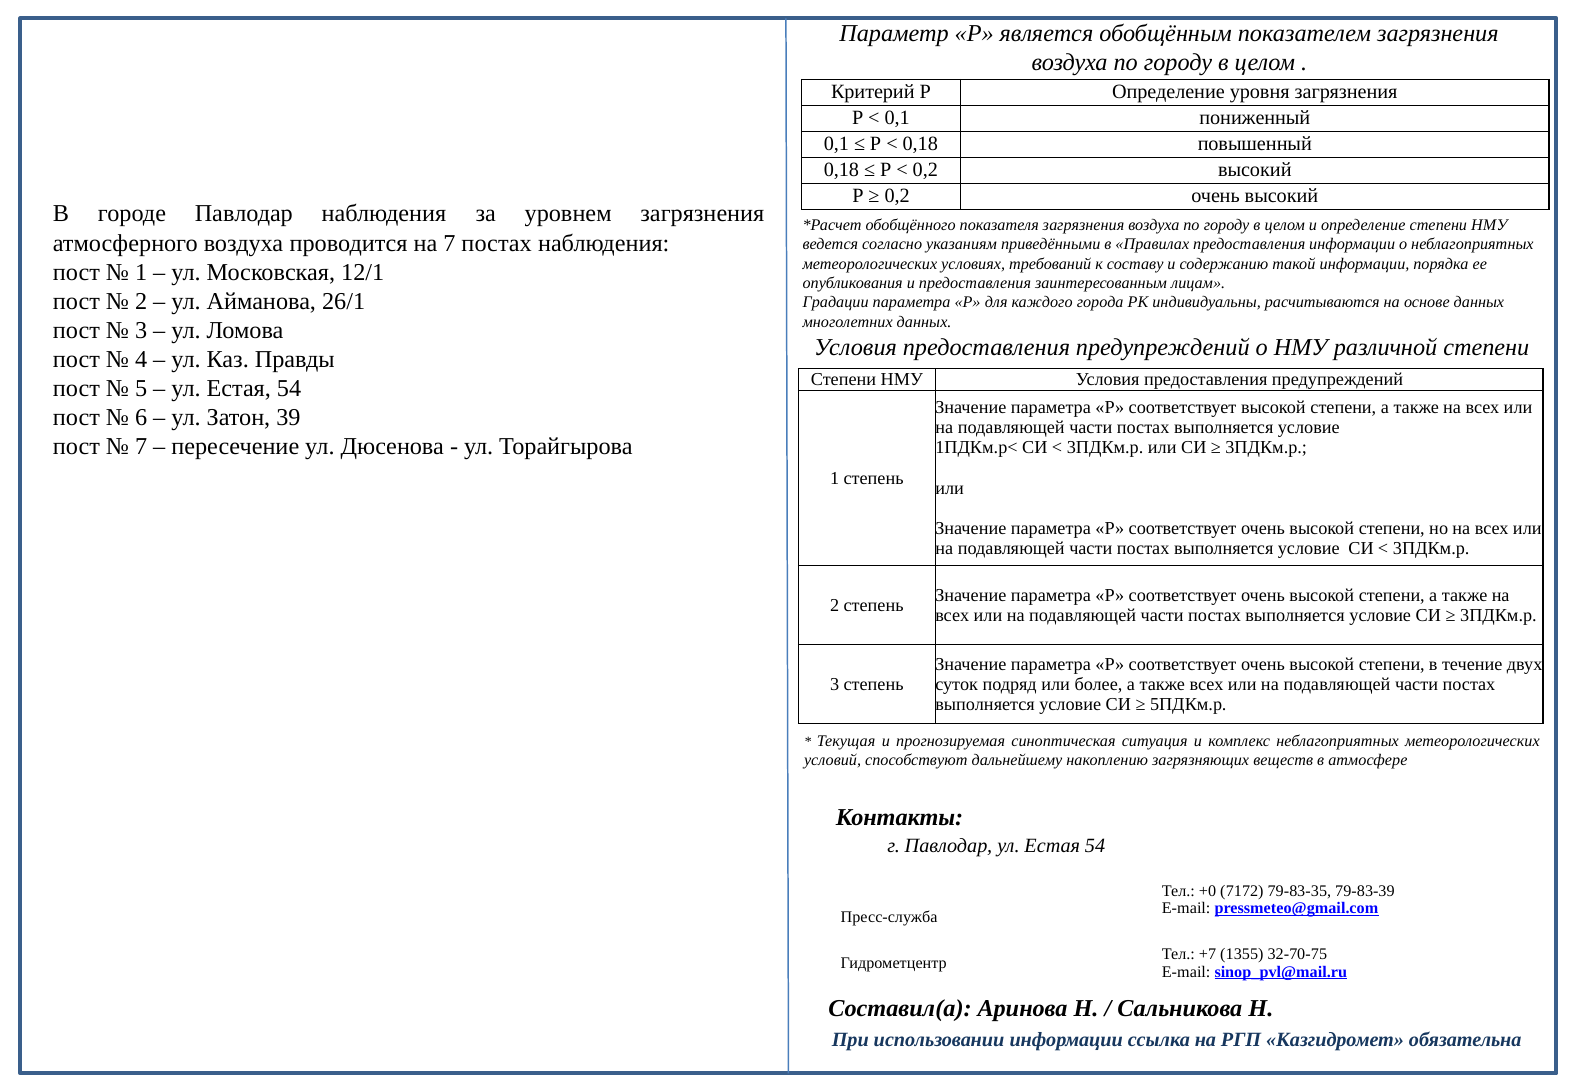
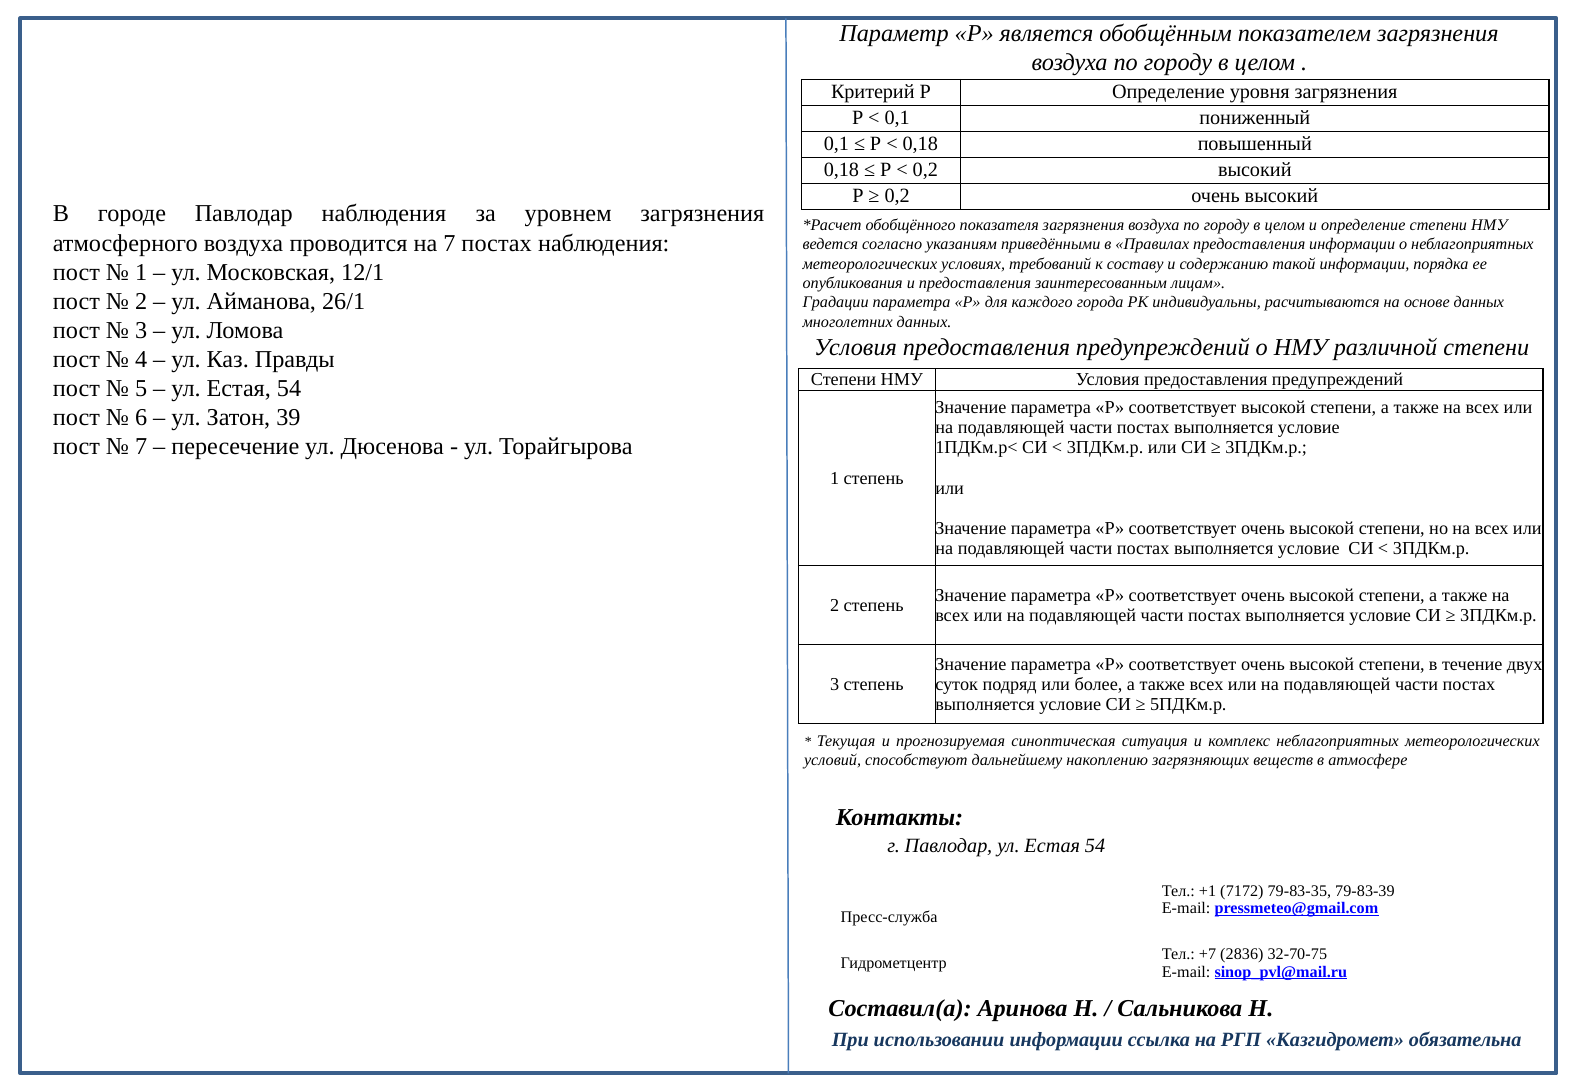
+0: +0 -> +1
1355: 1355 -> 2836
